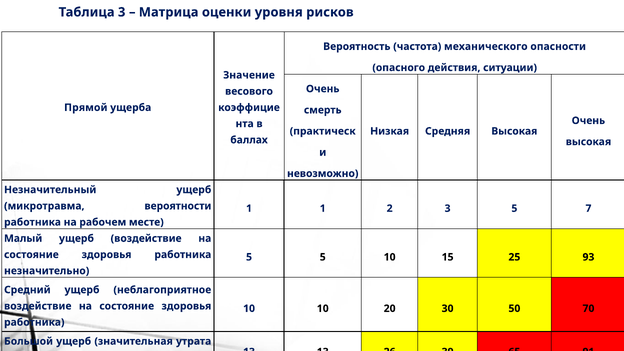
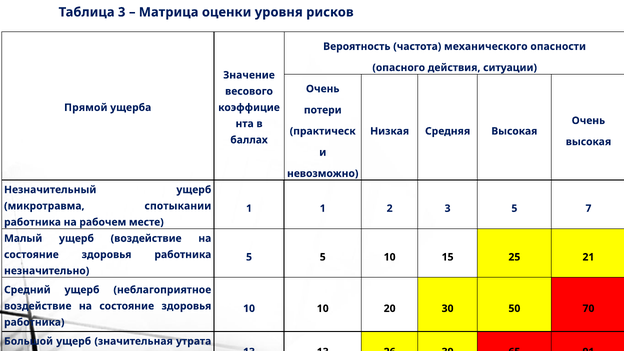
смерть: смерть -> потери
вероятности: вероятности -> спотыкании
93: 93 -> 21
